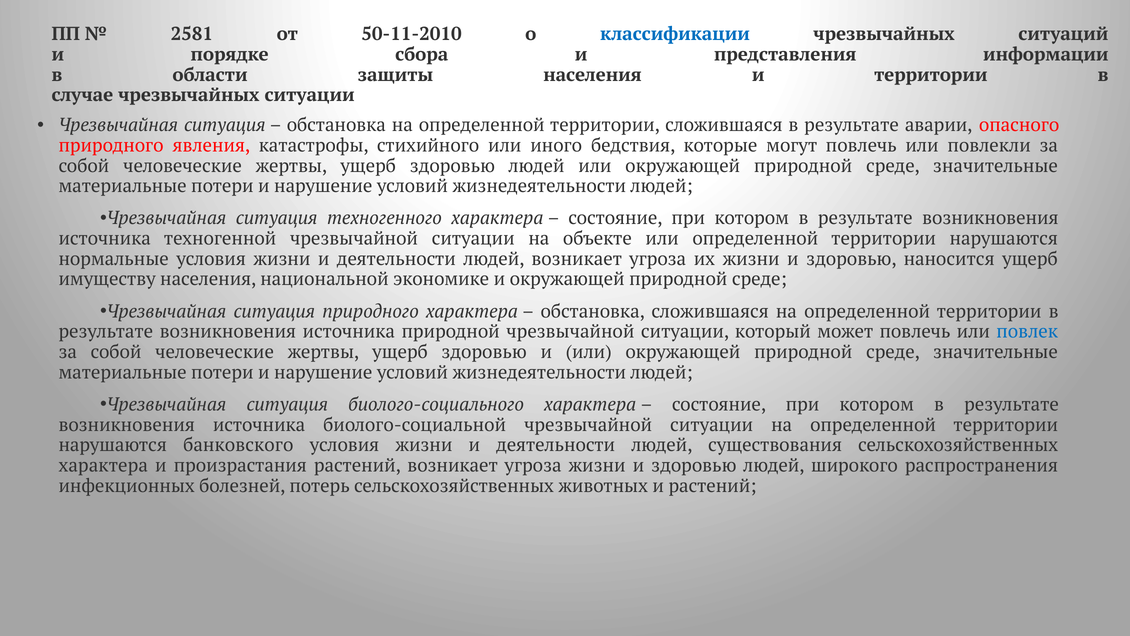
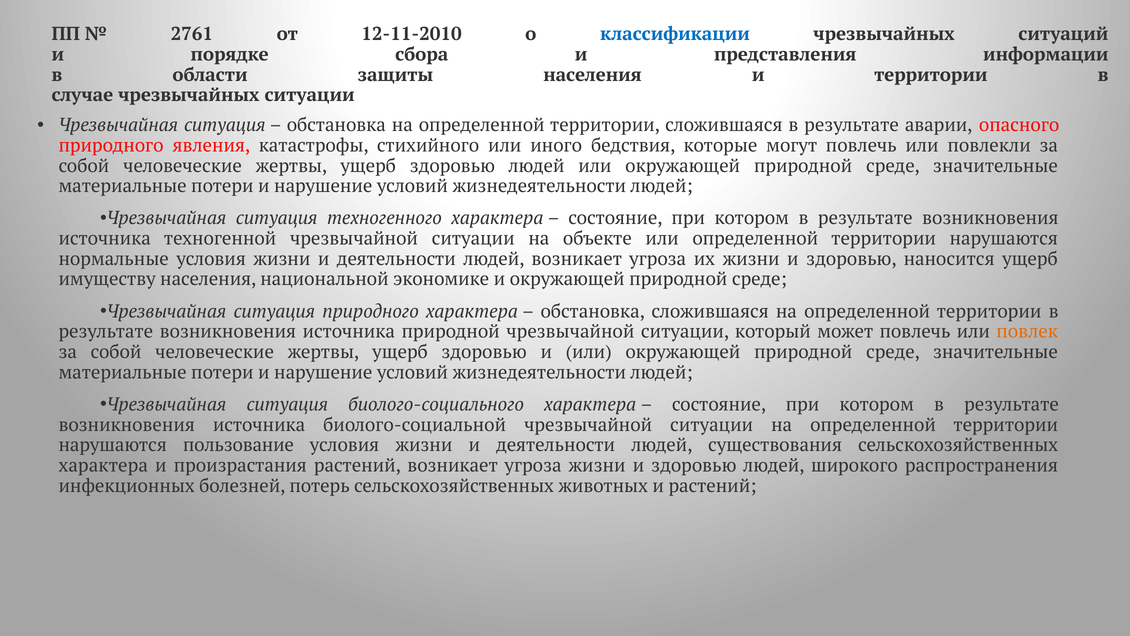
2581: 2581 -> 2761
50-11-2010: 50-11-2010 -> 12-11-2010
повлек colour: blue -> orange
банковского: банковского -> пользование
